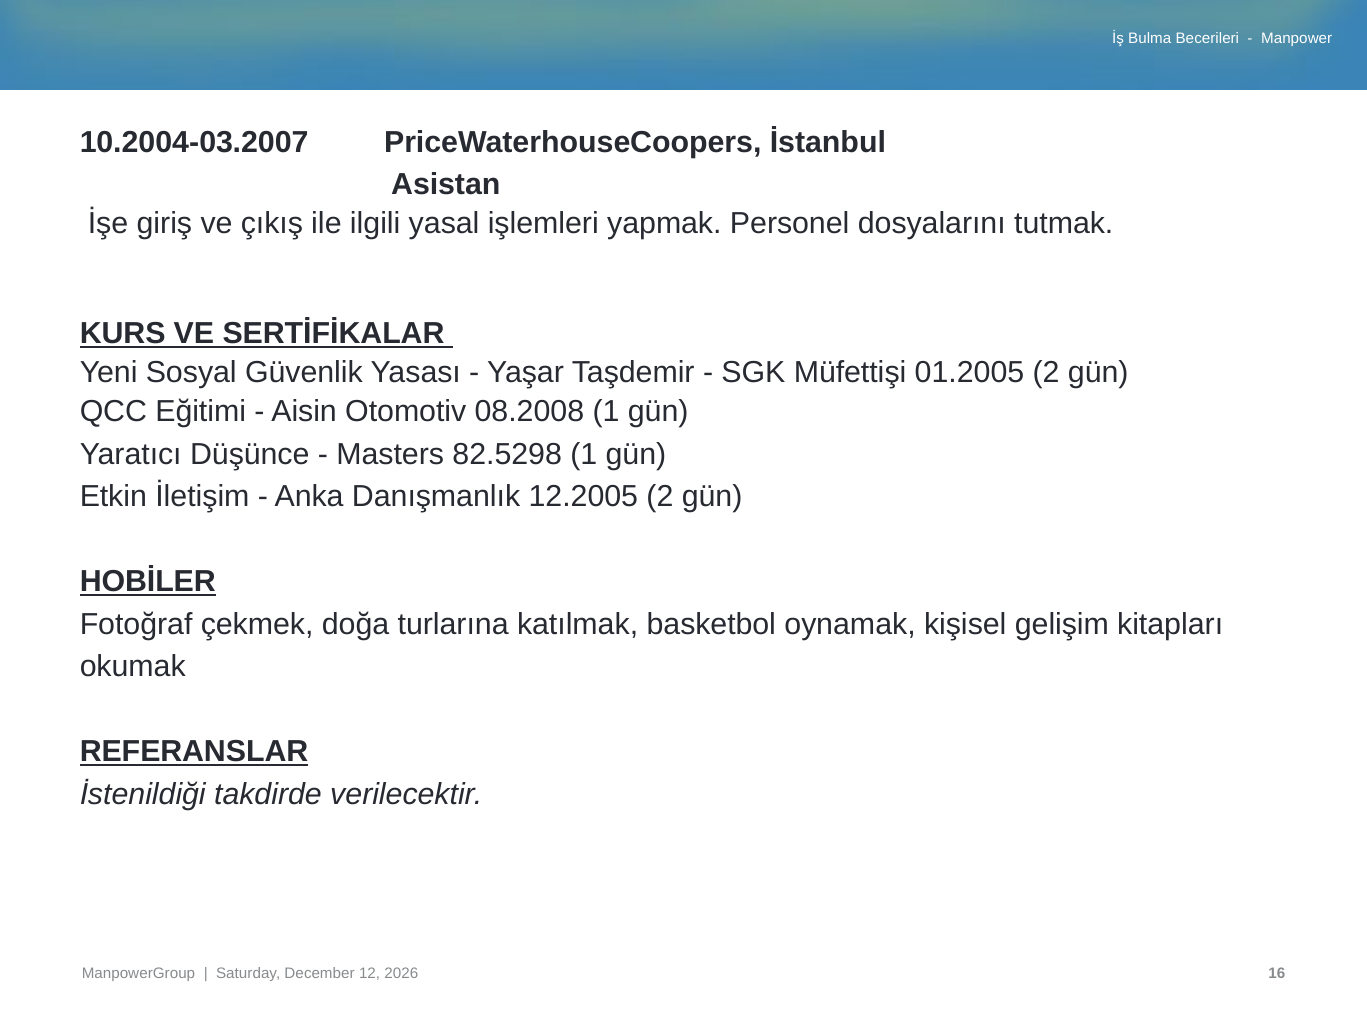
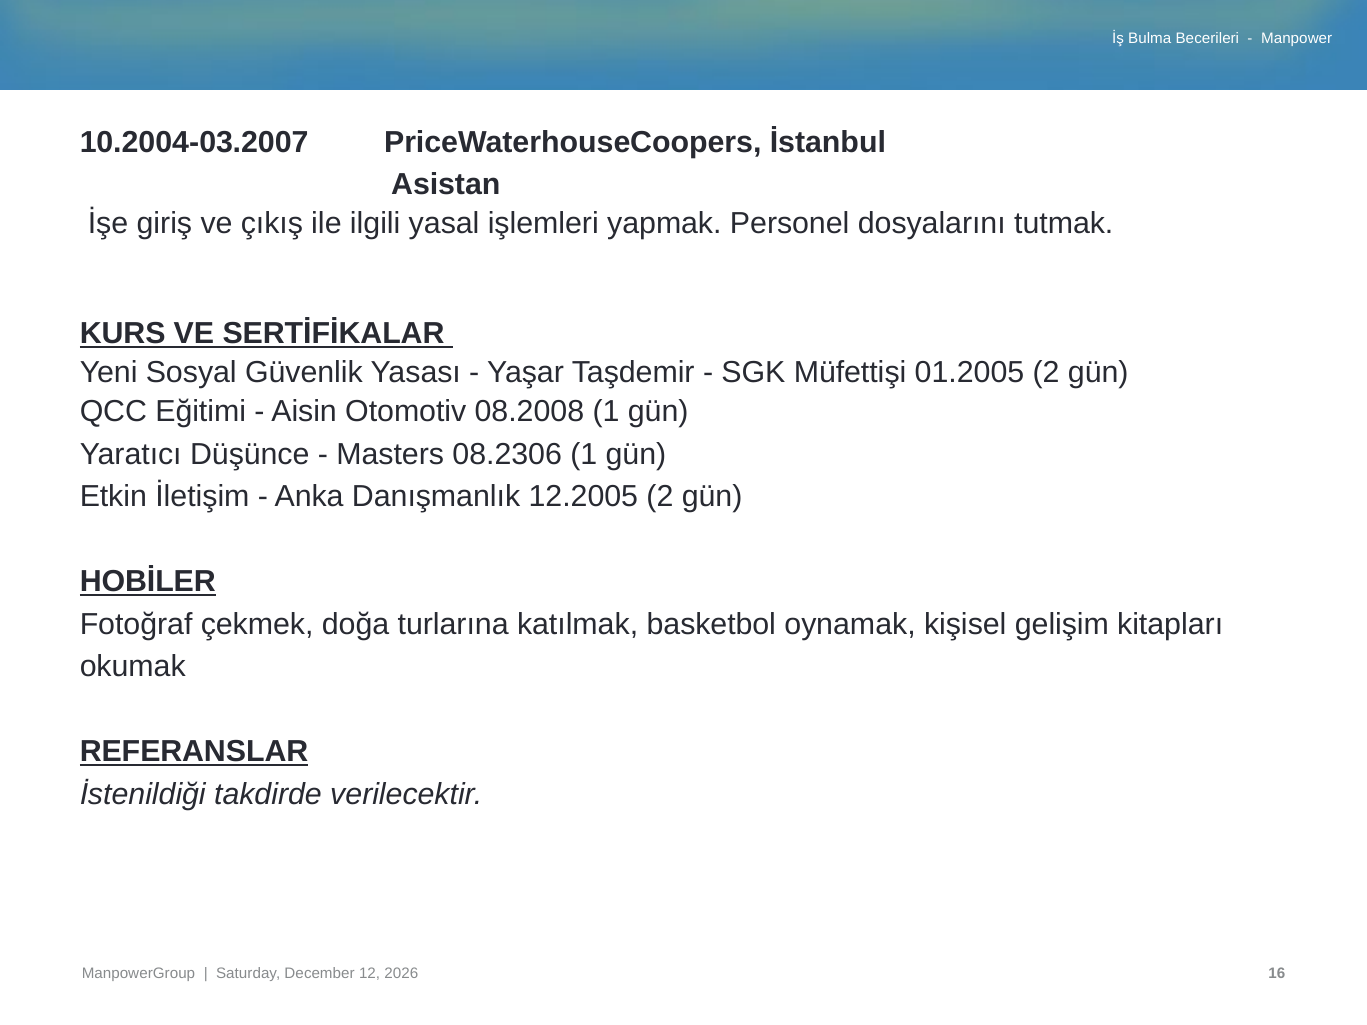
82.5298: 82.5298 -> 08.2306
